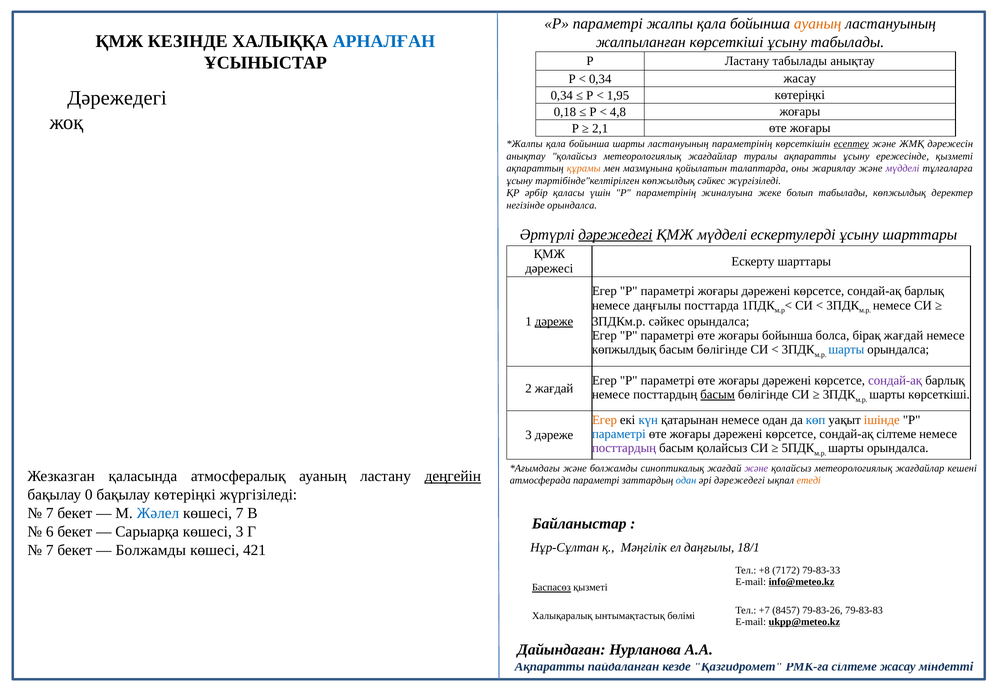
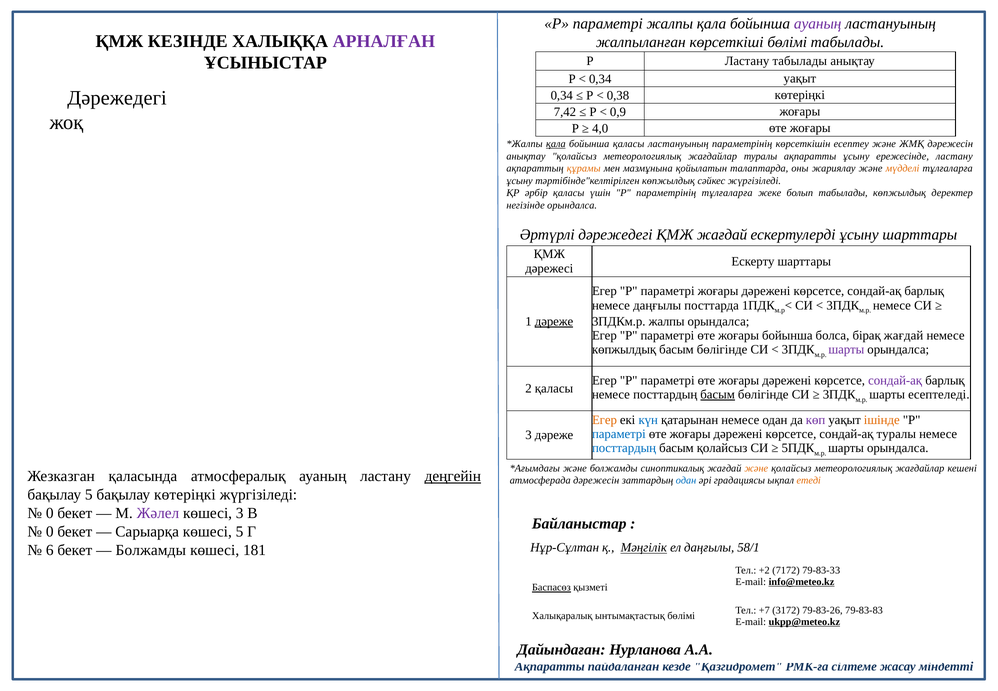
ауаның at (818, 24) colour: orange -> purple
АРНАЛҒАН colour: blue -> purple
көрсеткіші ұсыну: ұсыну -> бөлімі
0,34 жасау: жасау -> уақыт
1,95: 1,95 -> 0,38
0,18: 0,18 -> 7,42
4,8: 4,8 -> 0,9
2,1: 2,1 -> 4,0
қала at (556, 144) underline: none -> present
бойынша шарты: шарты -> қаласы
есептеу underline: present -> none
ережесінде қызметі: қызметі -> ластану
мүдделі at (903, 169) colour: purple -> orange
параметрінің жиналуына: жиналуына -> тұлғаларға
дәрежедегі at (615, 234) underline: present -> none
ҚМЖ мүдделі: мүдделі -> жағдай
3ПДКм.р сәйкес: сәйкес -> жалпы
шарты at (846, 350) colour: blue -> purple
2 жағдай: жағдай -> қаласы
шарты көрсеткіші: көрсеткіші -> есептеледі
көп colour: blue -> purple
сондай-ақ сілтеме: сілтеме -> туралы
посттардың at (624, 448) colour: purple -> blue
және at (756, 468) colour: purple -> orange
атмосферада параметрі: параметрі -> дәрежесін
әрі дәрежедегі: дәрежедегі -> градациясы
бақылау 0: 0 -> 5
7 at (50, 513): 7 -> 0
Жәлел colour: blue -> purple
көшесі 7: 7 -> 3
6 at (50, 532): 6 -> 0
көшесі 3: 3 -> 5
Мәңгілік underline: none -> present
18/1: 18/1 -> 58/1
7 at (50, 550): 7 -> 6
421: 421 -> 181
+8: +8 -> +2
8457: 8457 -> 3172
